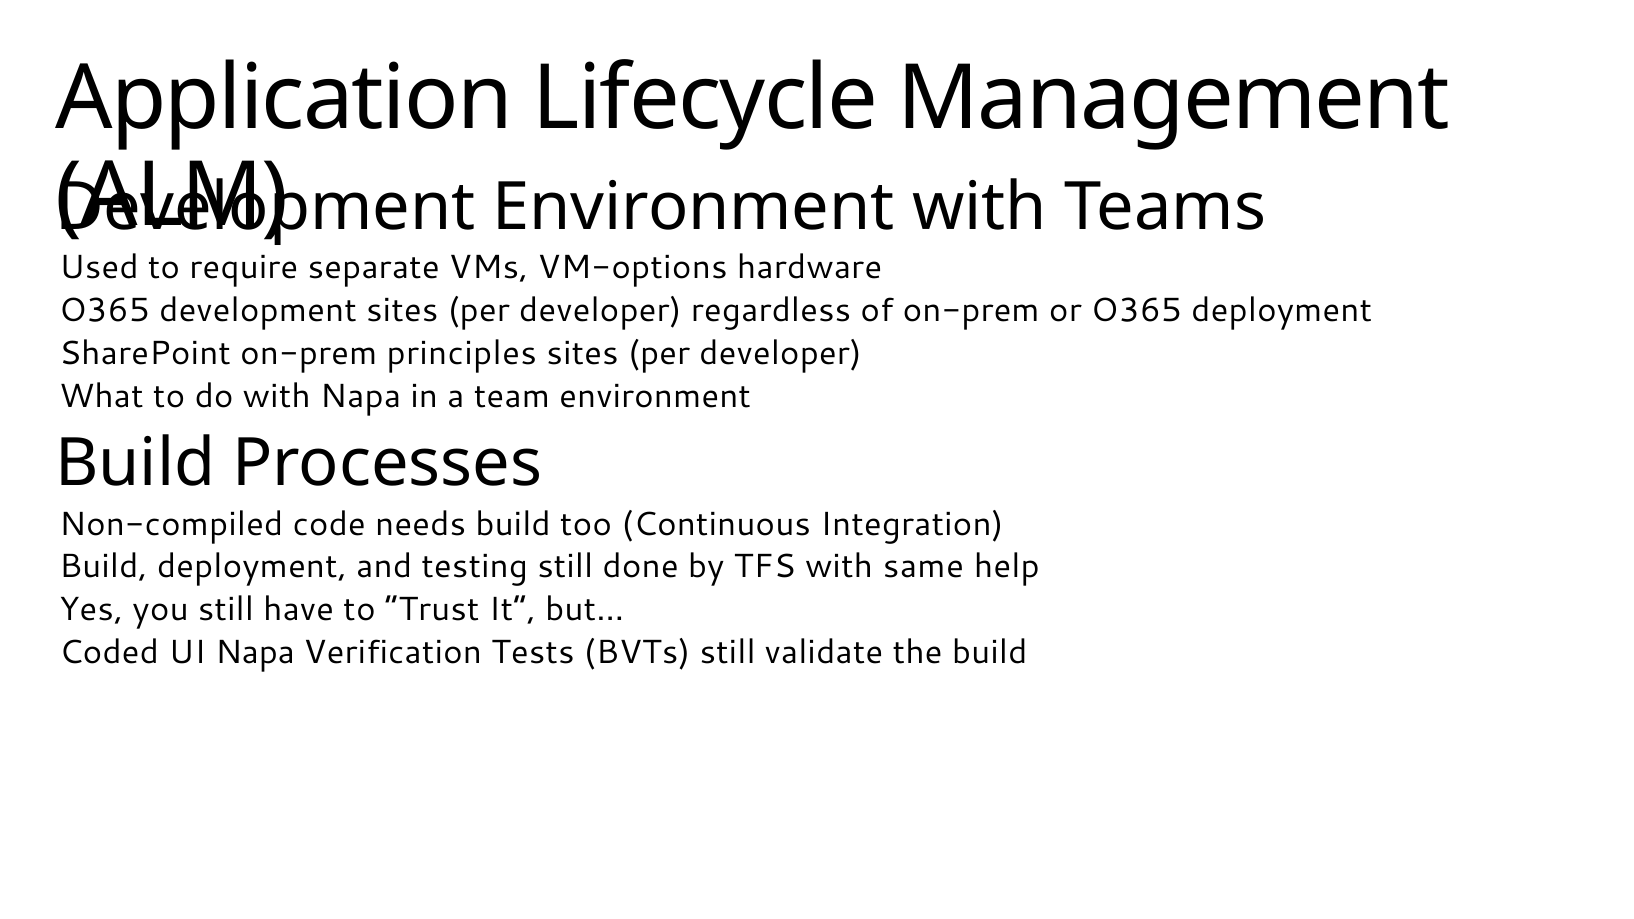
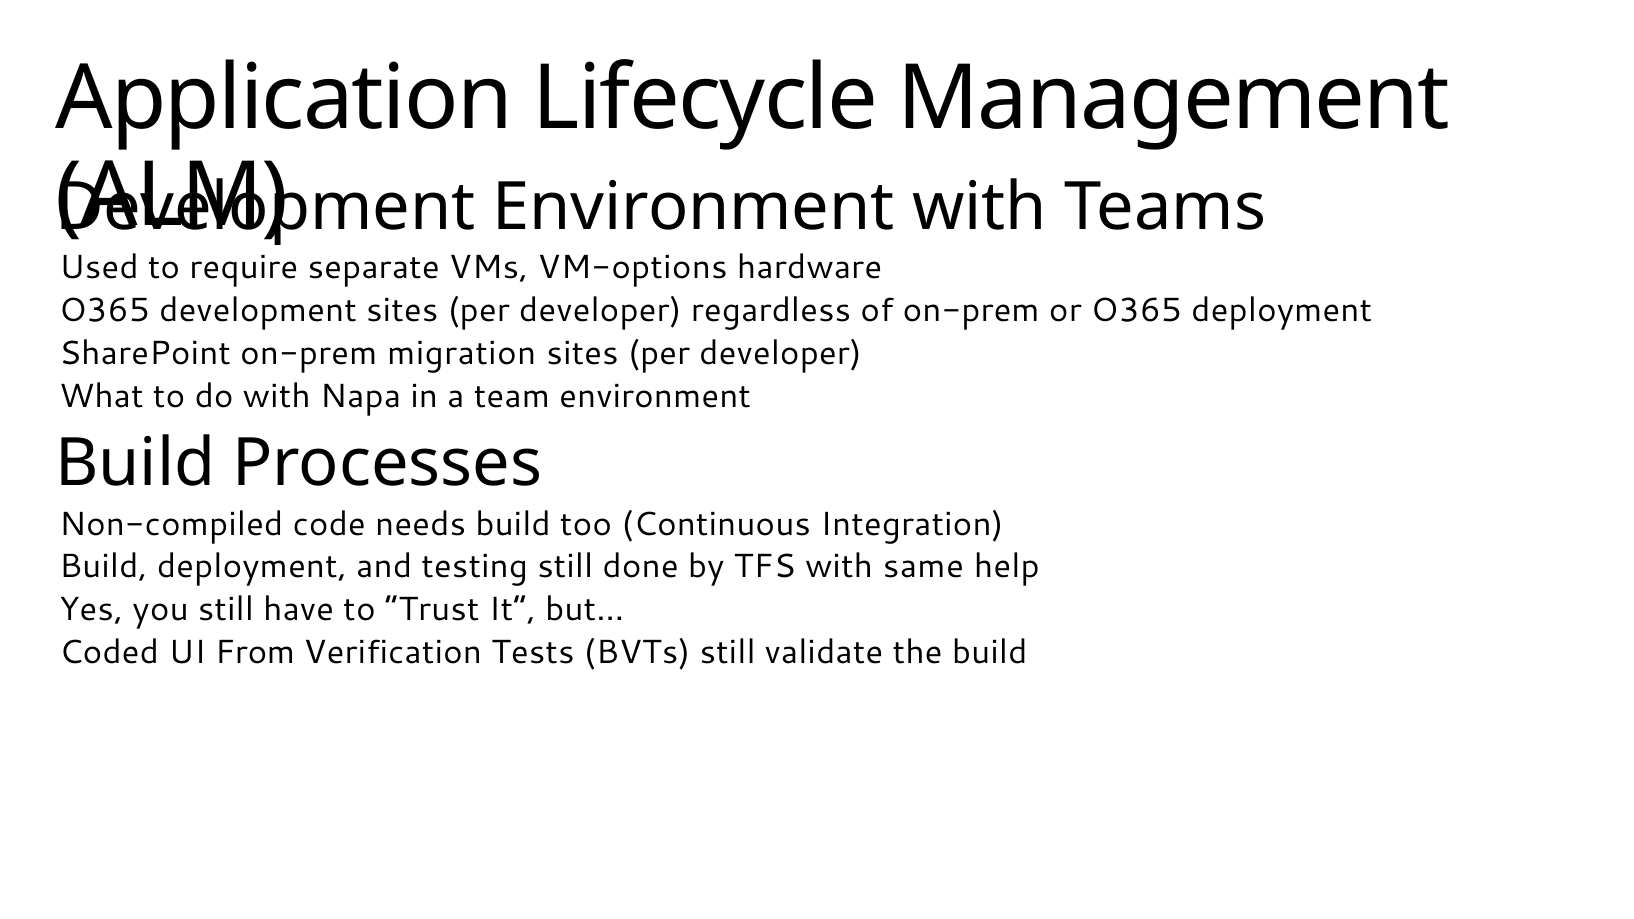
principles: principles -> migration
UI Napa: Napa -> From
